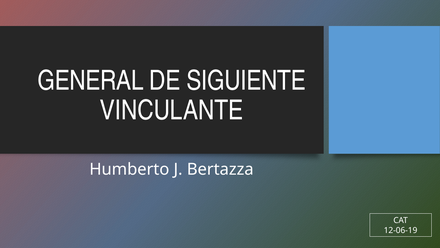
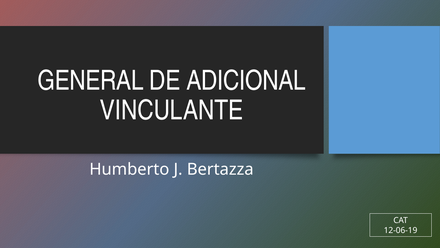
SIGUIENTE: SIGUIENTE -> ADICIONAL
